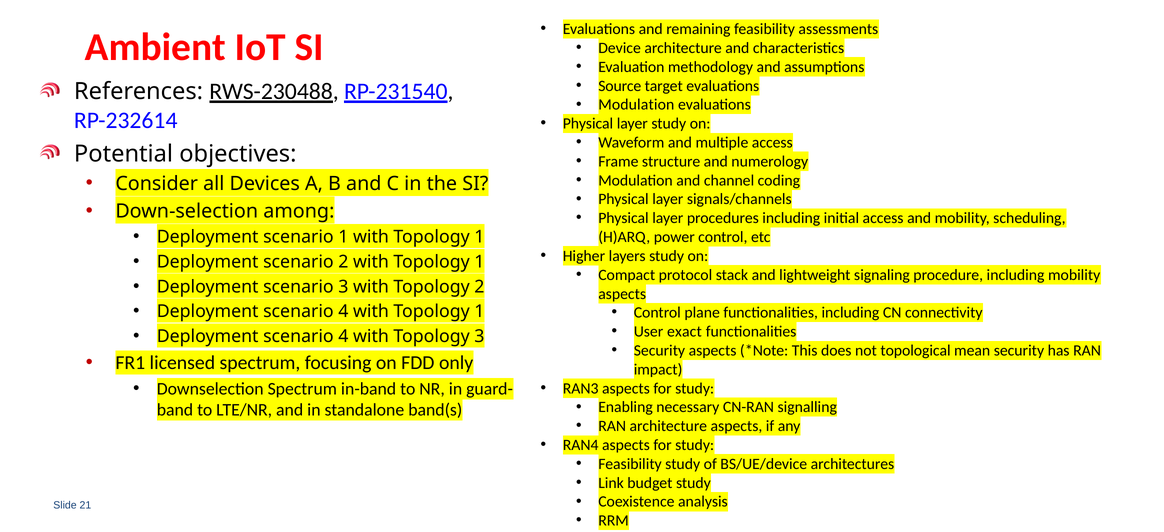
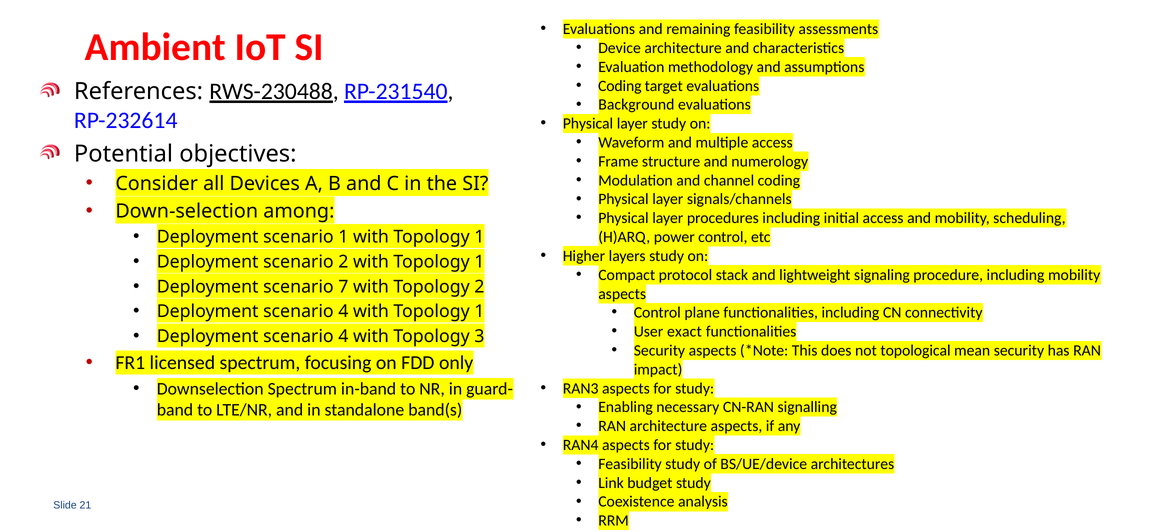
Source at (620, 86): Source -> Coding
Modulation at (636, 105): Modulation -> Background
scenario 3: 3 -> 7
